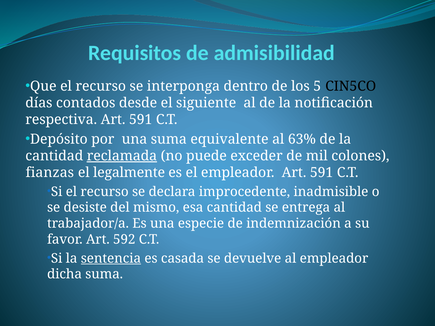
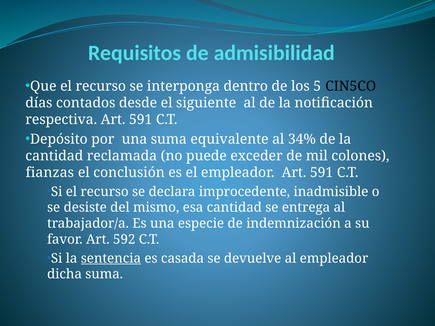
63%: 63% -> 34%
reclamada underline: present -> none
legalmente: legalmente -> conclusión
